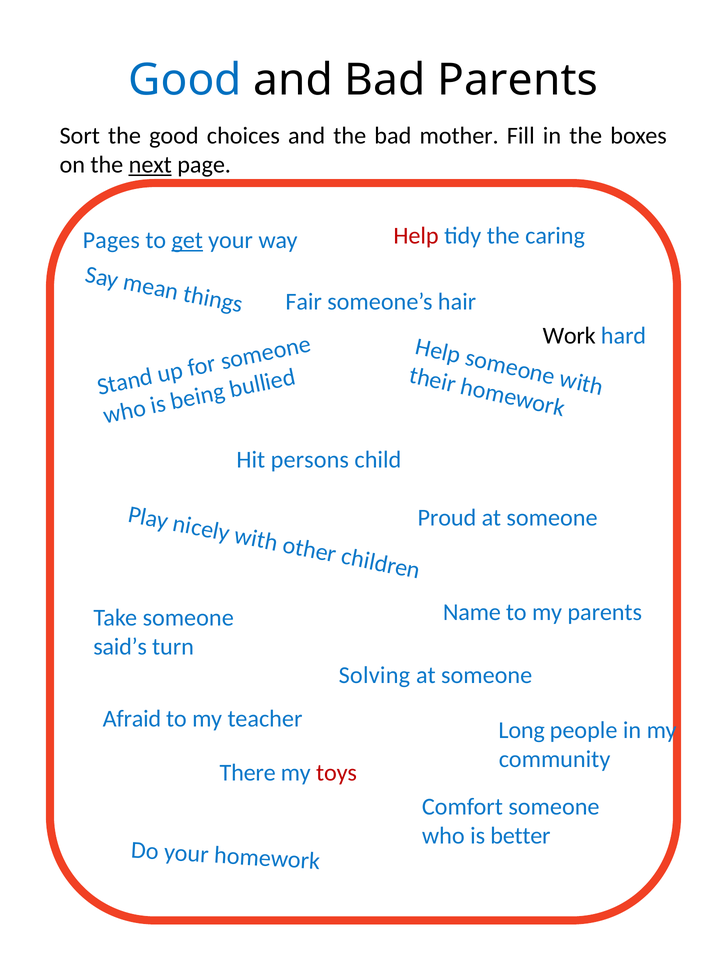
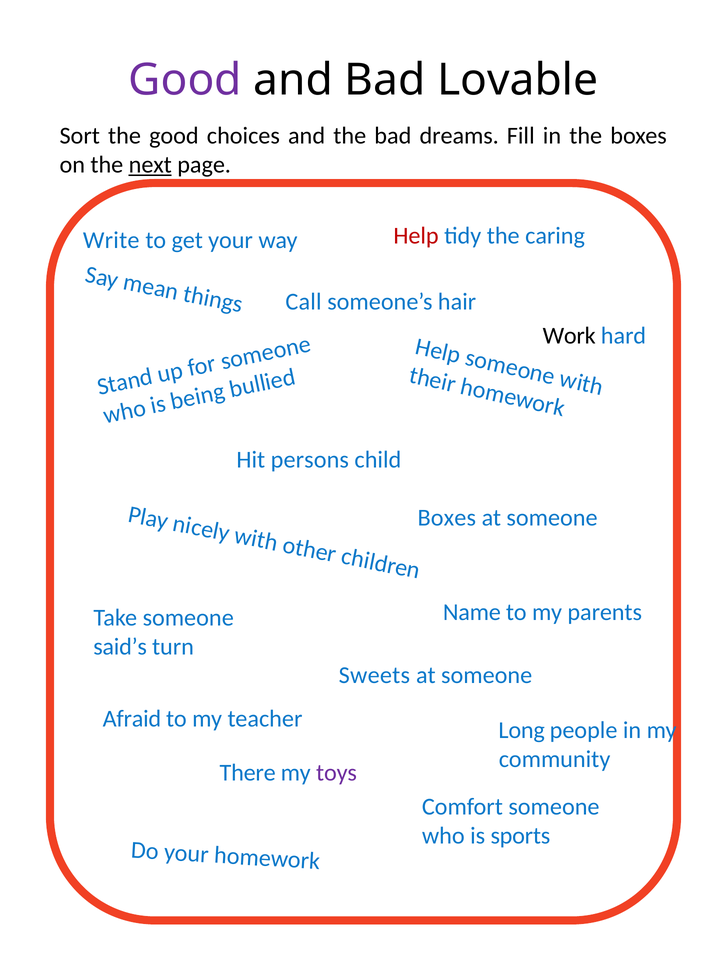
Good at (185, 80) colour: blue -> purple
Bad Parents: Parents -> Lovable
mother: mother -> dreams
Pages: Pages -> Write
get underline: present -> none
Fair: Fair -> Call
Proud at (447, 518): Proud -> Boxes
Solving: Solving -> Sweets
toys colour: red -> purple
better: better -> sports
